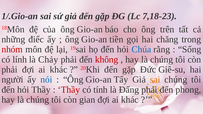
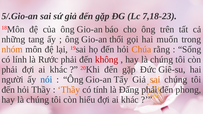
1/.Gio-an: 1/.Gio-an -> 5/.Gio-an
điếc: điếc -> tang
tiền: tiền -> thổi
chăng: chăng -> muốn
nhóm colour: red -> orange
Chúa colour: blue -> orange
Chảy: Chảy -> Rước
Thầy at (69, 90) colour: red -> orange
gian: gian -> hiểu
